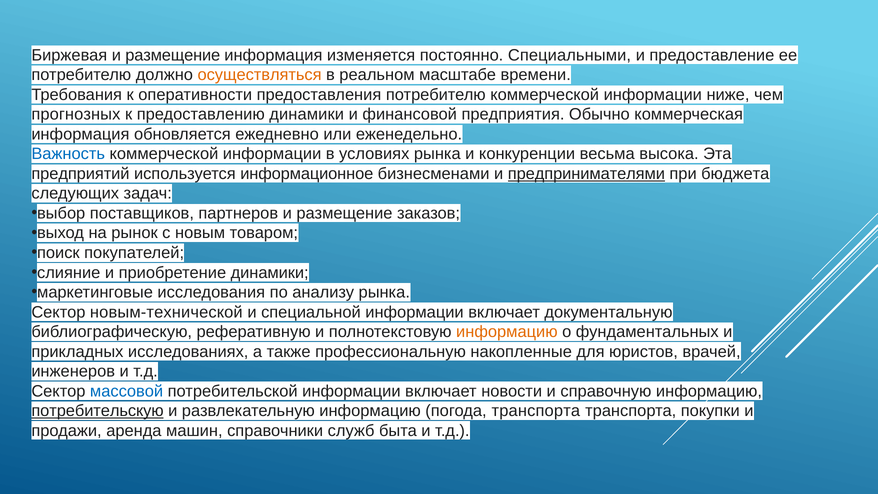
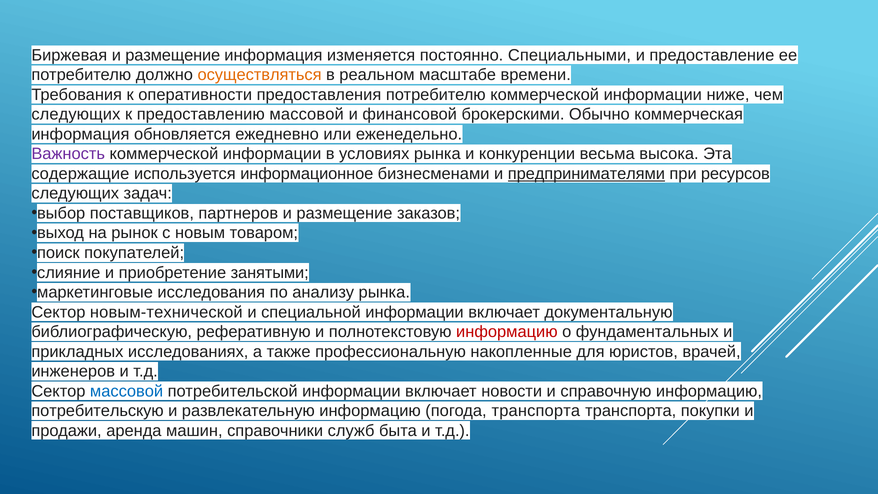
прогнозных at (76, 114): прогнозных -> следующих
предоставлению динамики: динамики -> массовой
предприятия: предприятия -> брокерскими
Важность colour: blue -> purple
предприятий: предприятий -> содержащие
бюджета: бюджета -> ресурсов
приобретение динамики: динамики -> занятыми
информацию at (507, 332) colour: orange -> red
потребительскую underline: present -> none
